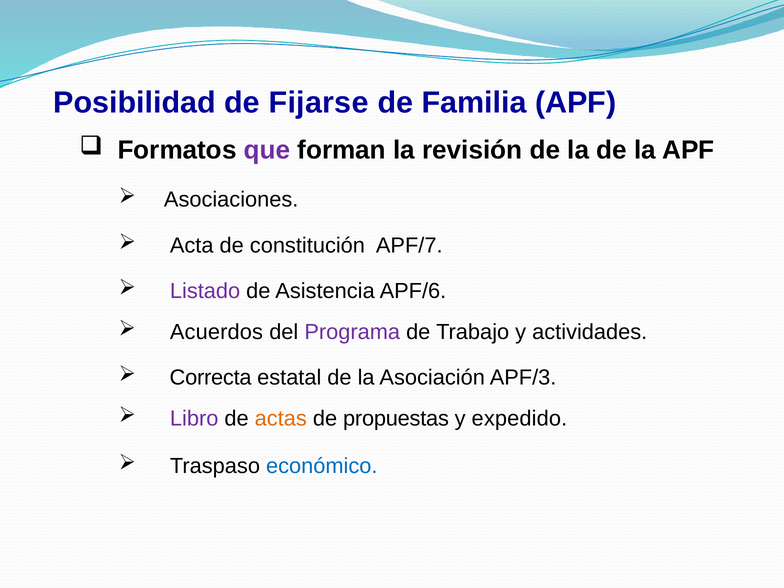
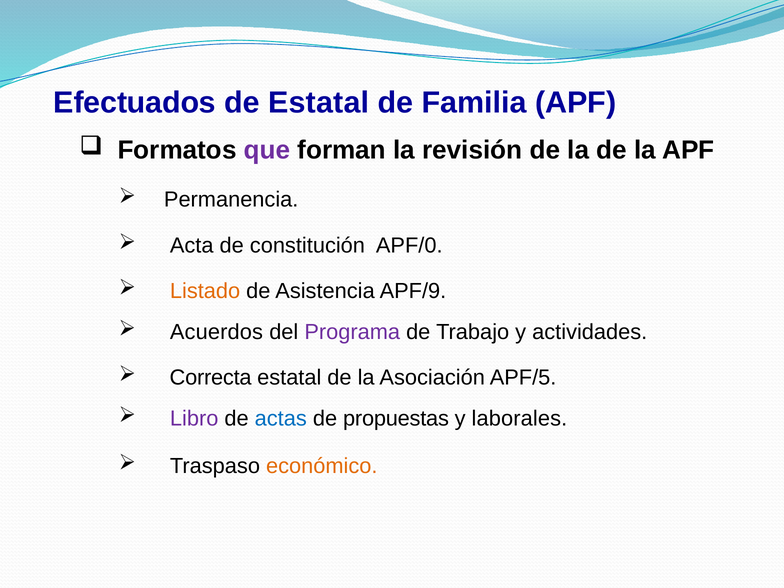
Posibilidad: Posibilidad -> Efectuados
de Fijarse: Fijarse -> Estatal
Asociaciones: Asociaciones -> Permanencia
APF/7: APF/7 -> APF/0
Listado colour: purple -> orange
APF/6: APF/6 -> APF/9
APF/3: APF/3 -> APF/5
actas colour: orange -> blue
expedido: expedido -> laborales
económico colour: blue -> orange
